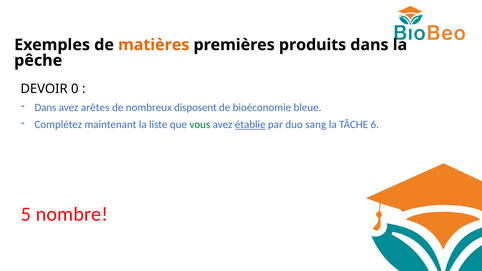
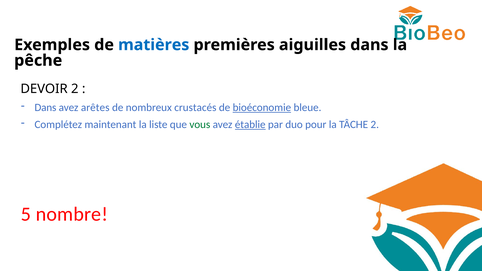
matières colour: orange -> blue
produits: produits -> aiguilles
DEVOIR 0: 0 -> 2
disposent: disposent -> crustacés
bioéconomie underline: none -> present
sang: sang -> pour
TÂCHE 6: 6 -> 2
